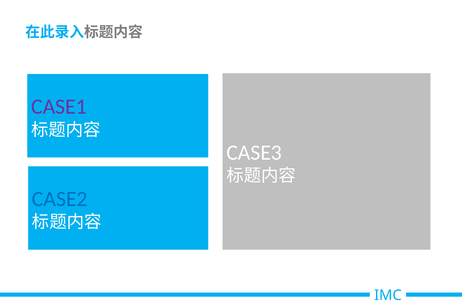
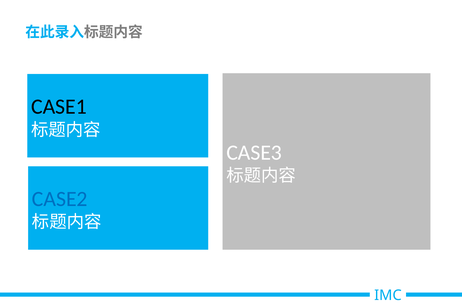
CASE1 colour: purple -> black
